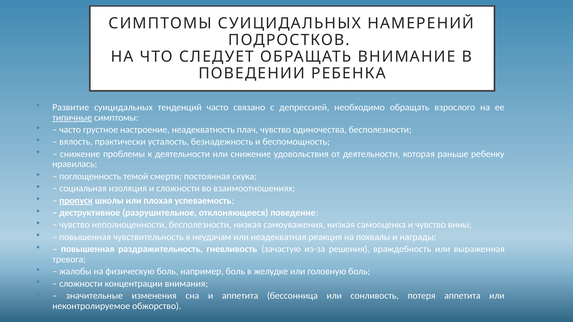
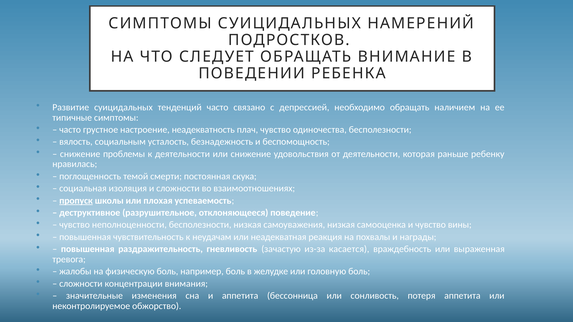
взрослого: взрослого -> наличием
типичные underline: present -> none
практически: практически -> социальным
решения: решения -> касается
